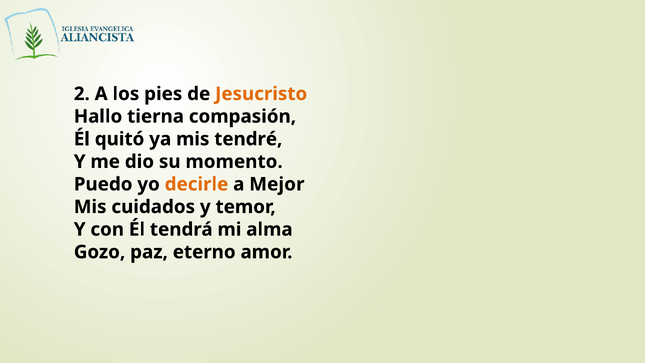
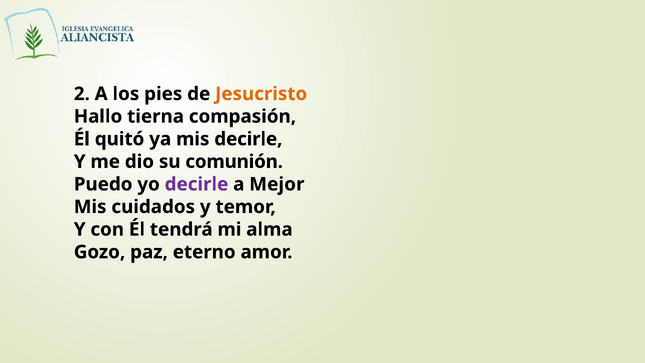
mis tendré: tendré -> decirle
momento: momento -> comunión
decirle at (196, 184) colour: orange -> purple
